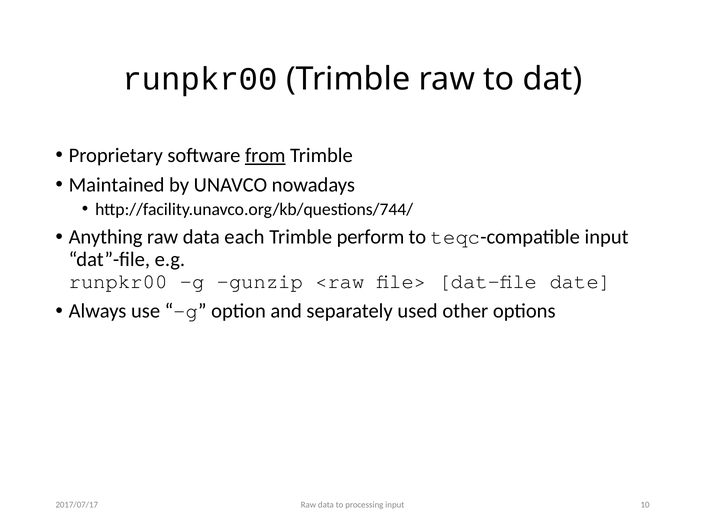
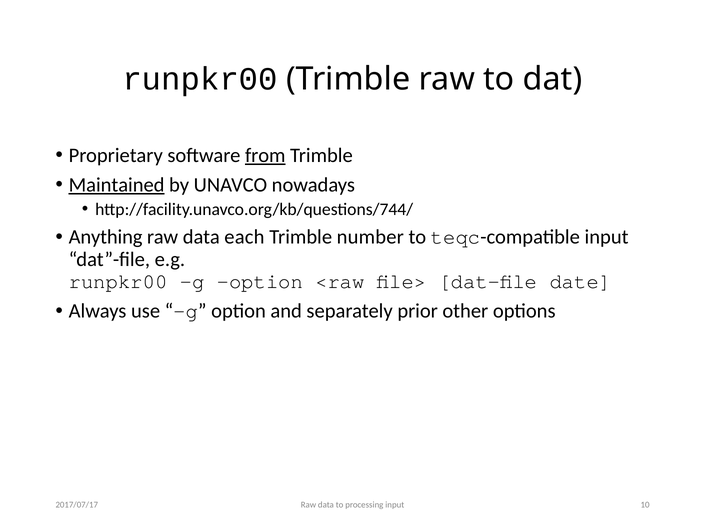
Maintained underline: none -> present
perform: perform -> number
runpkr00 g gunzip: gunzip -> option
used: used -> prior
